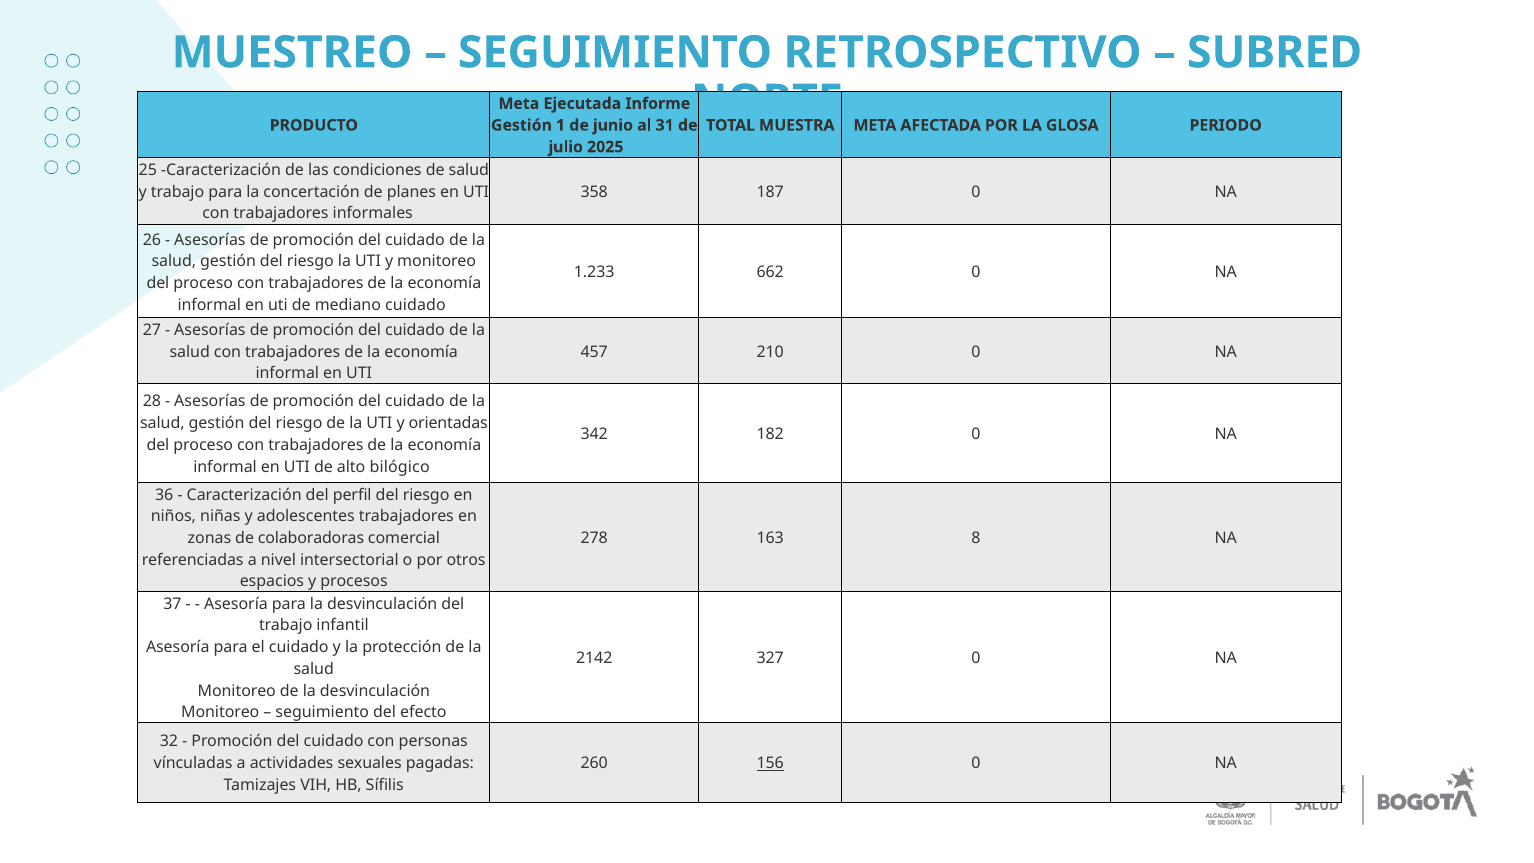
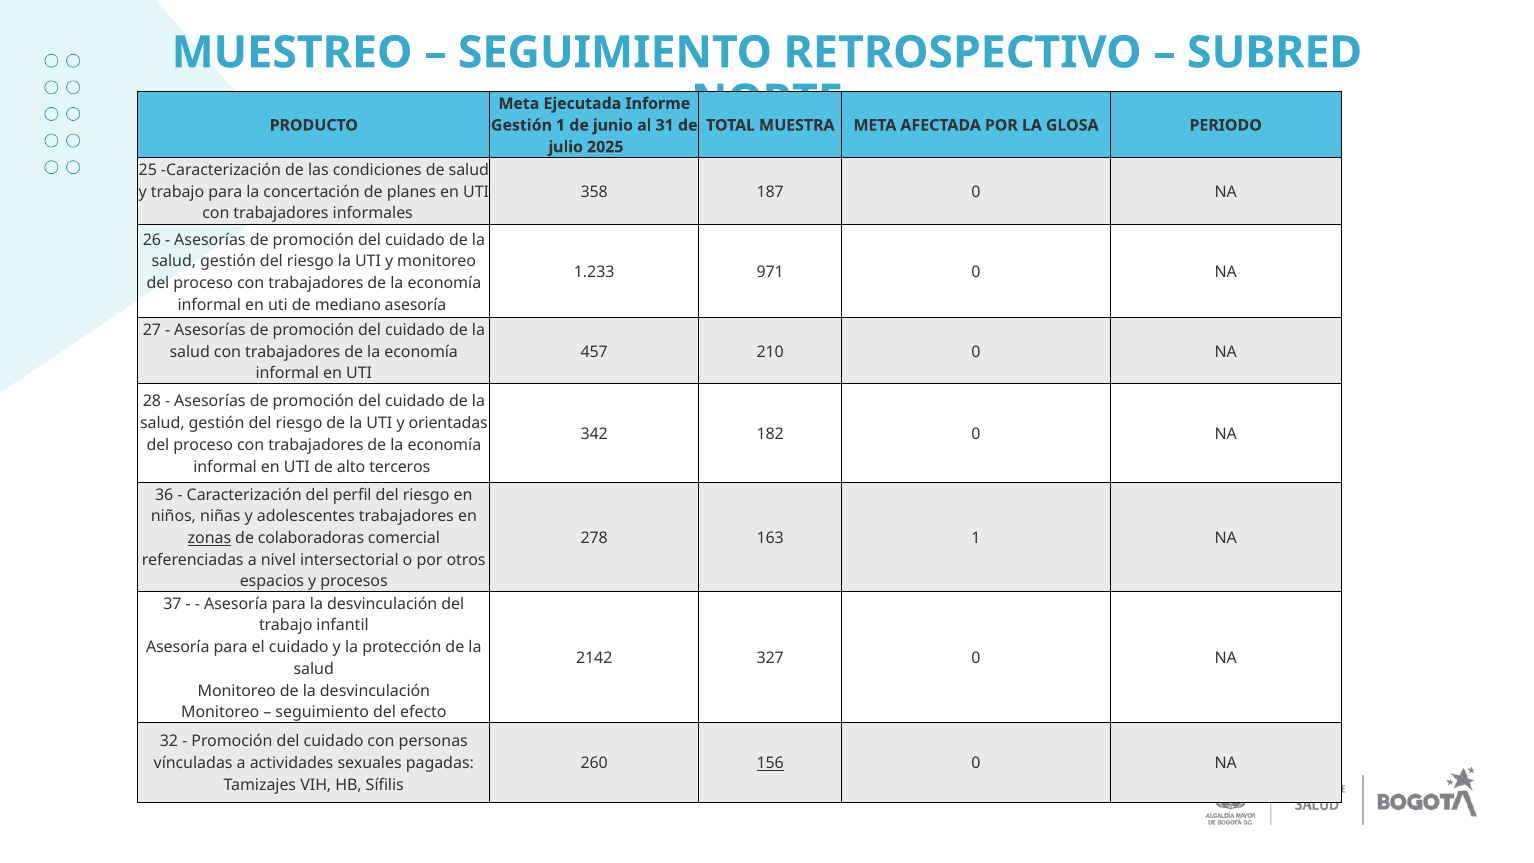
662: 662 -> 971
mediano cuidado: cuidado -> asesoría
bilógico: bilógico -> terceros
zonas underline: none -> present
163 8: 8 -> 1
